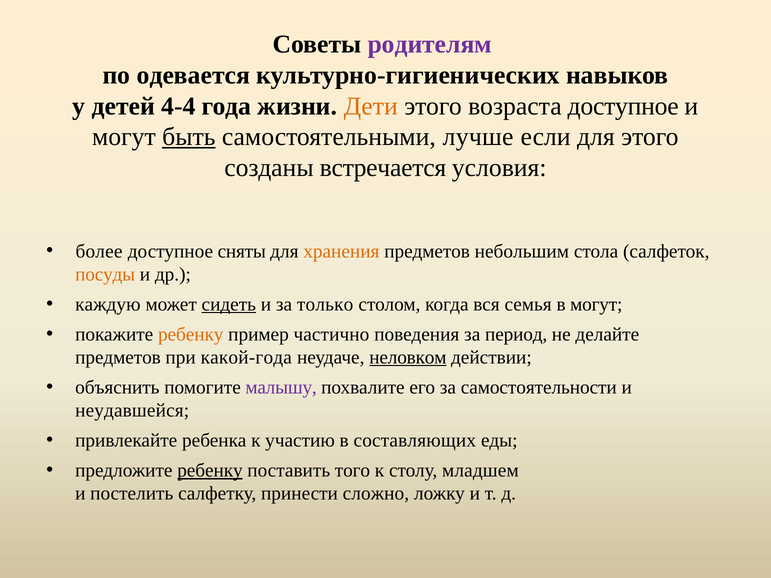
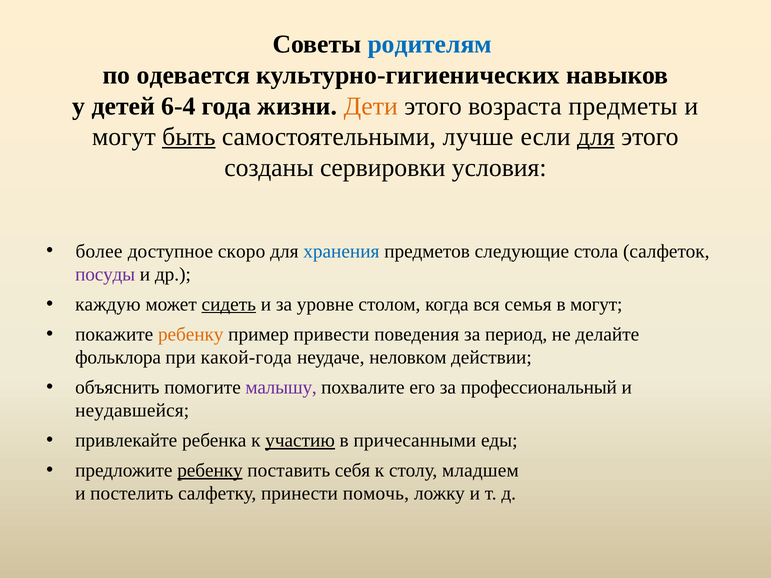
родителям colour: purple -> blue
4-4: 4-4 -> 6-4
возраста доступное: доступное -> предметы
для at (596, 137) underline: none -> present
встречается: встречается -> сервировки
сняты: сняты -> скоро
хранения colour: orange -> blue
небольшим: небольшим -> следующие
посуды colour: orange -> purple
только: только -> уровне
частично: частично -> привести
предметов at (118, 357): предметов -> фольклора
неловком underline: present -> none
самостоятельности: самостоятельности -> профессиональный
участию underline: none -> present
составляющих: составляющих -> причесанными
того: того -> себя
сложно: сложно -> помочь
